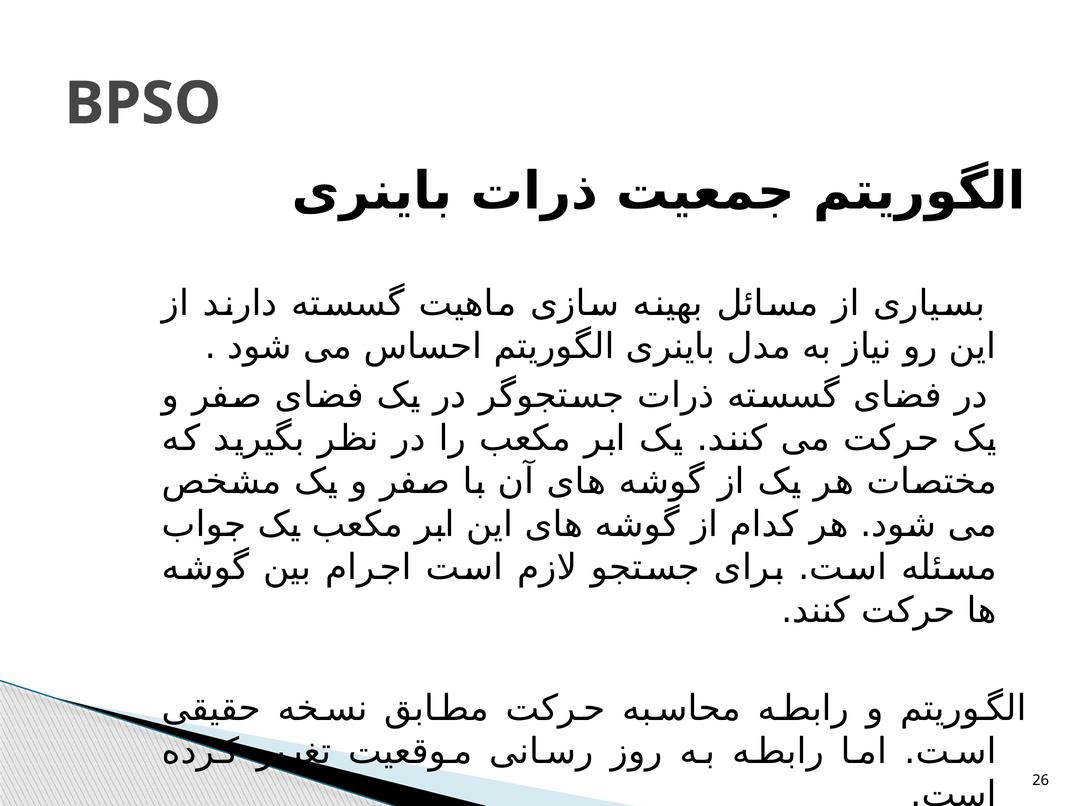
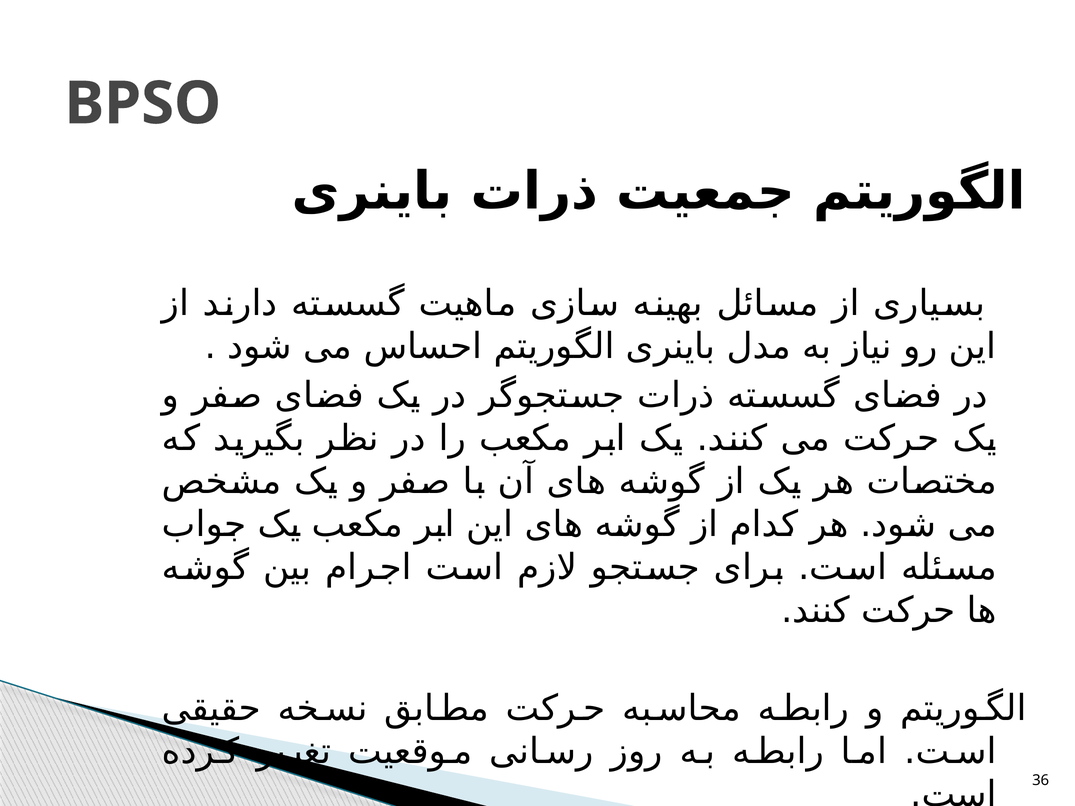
26: 26 -> 36
